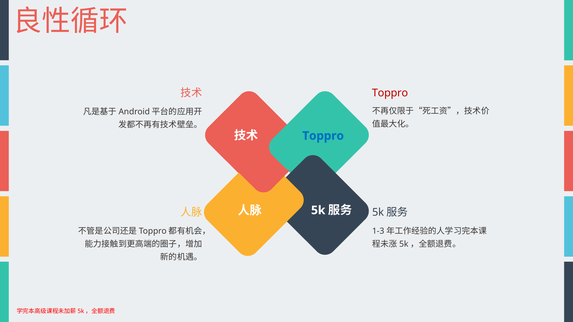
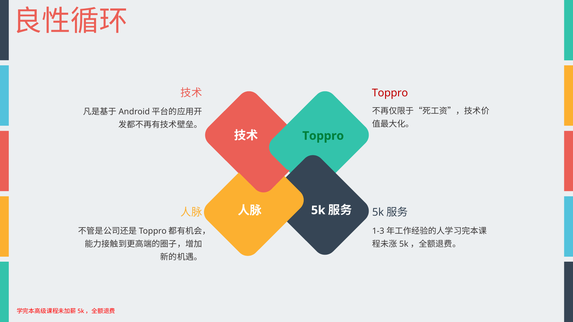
Toppro at (323, 136) colour: blue -> green
